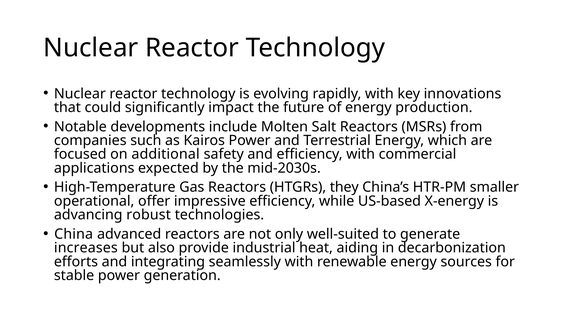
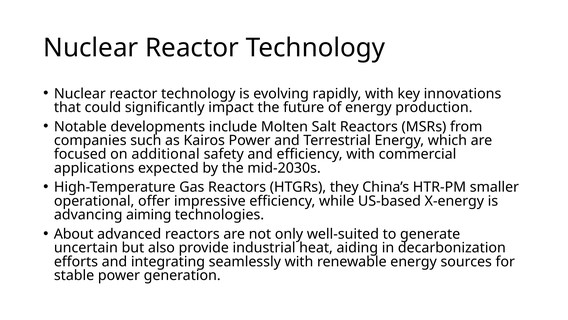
robust: robust -> aiming
China: China -> About
increases: increases -> uncertain
